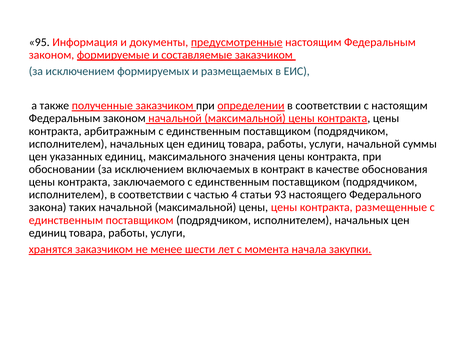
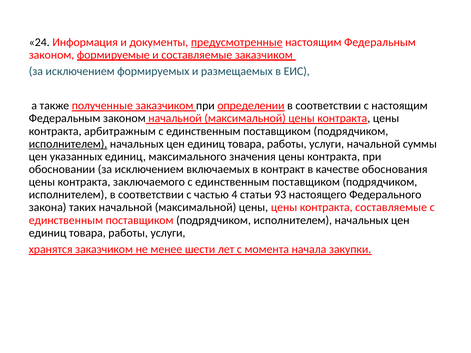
95: 95 -> 24
исполнителем at (68, 144) underline: none -> present
контракта размещенные: размещенные -> составляемые
